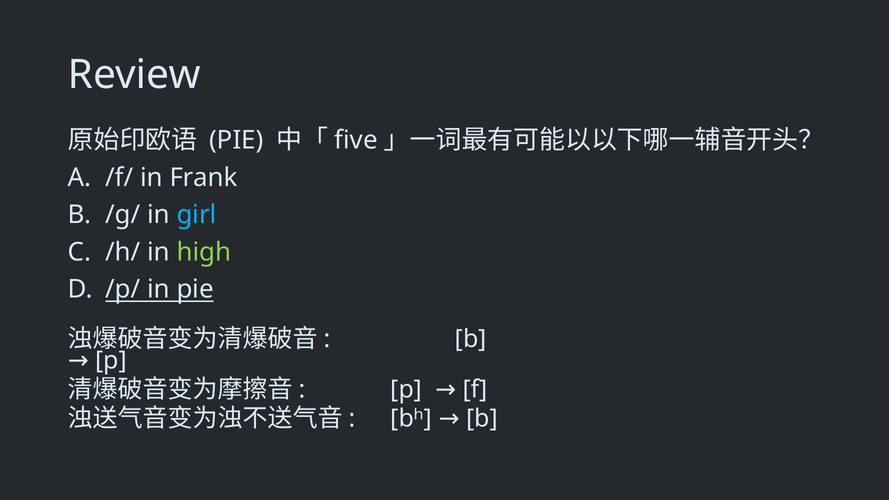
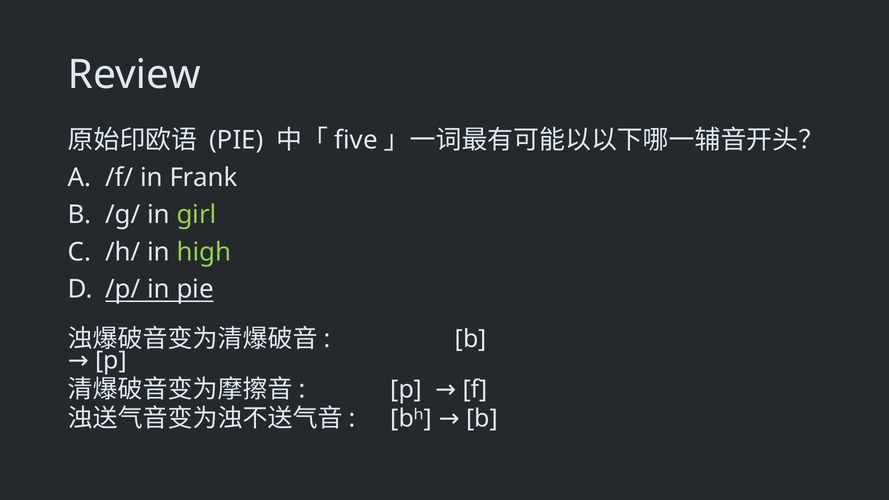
girl colour: light blue -> light green
